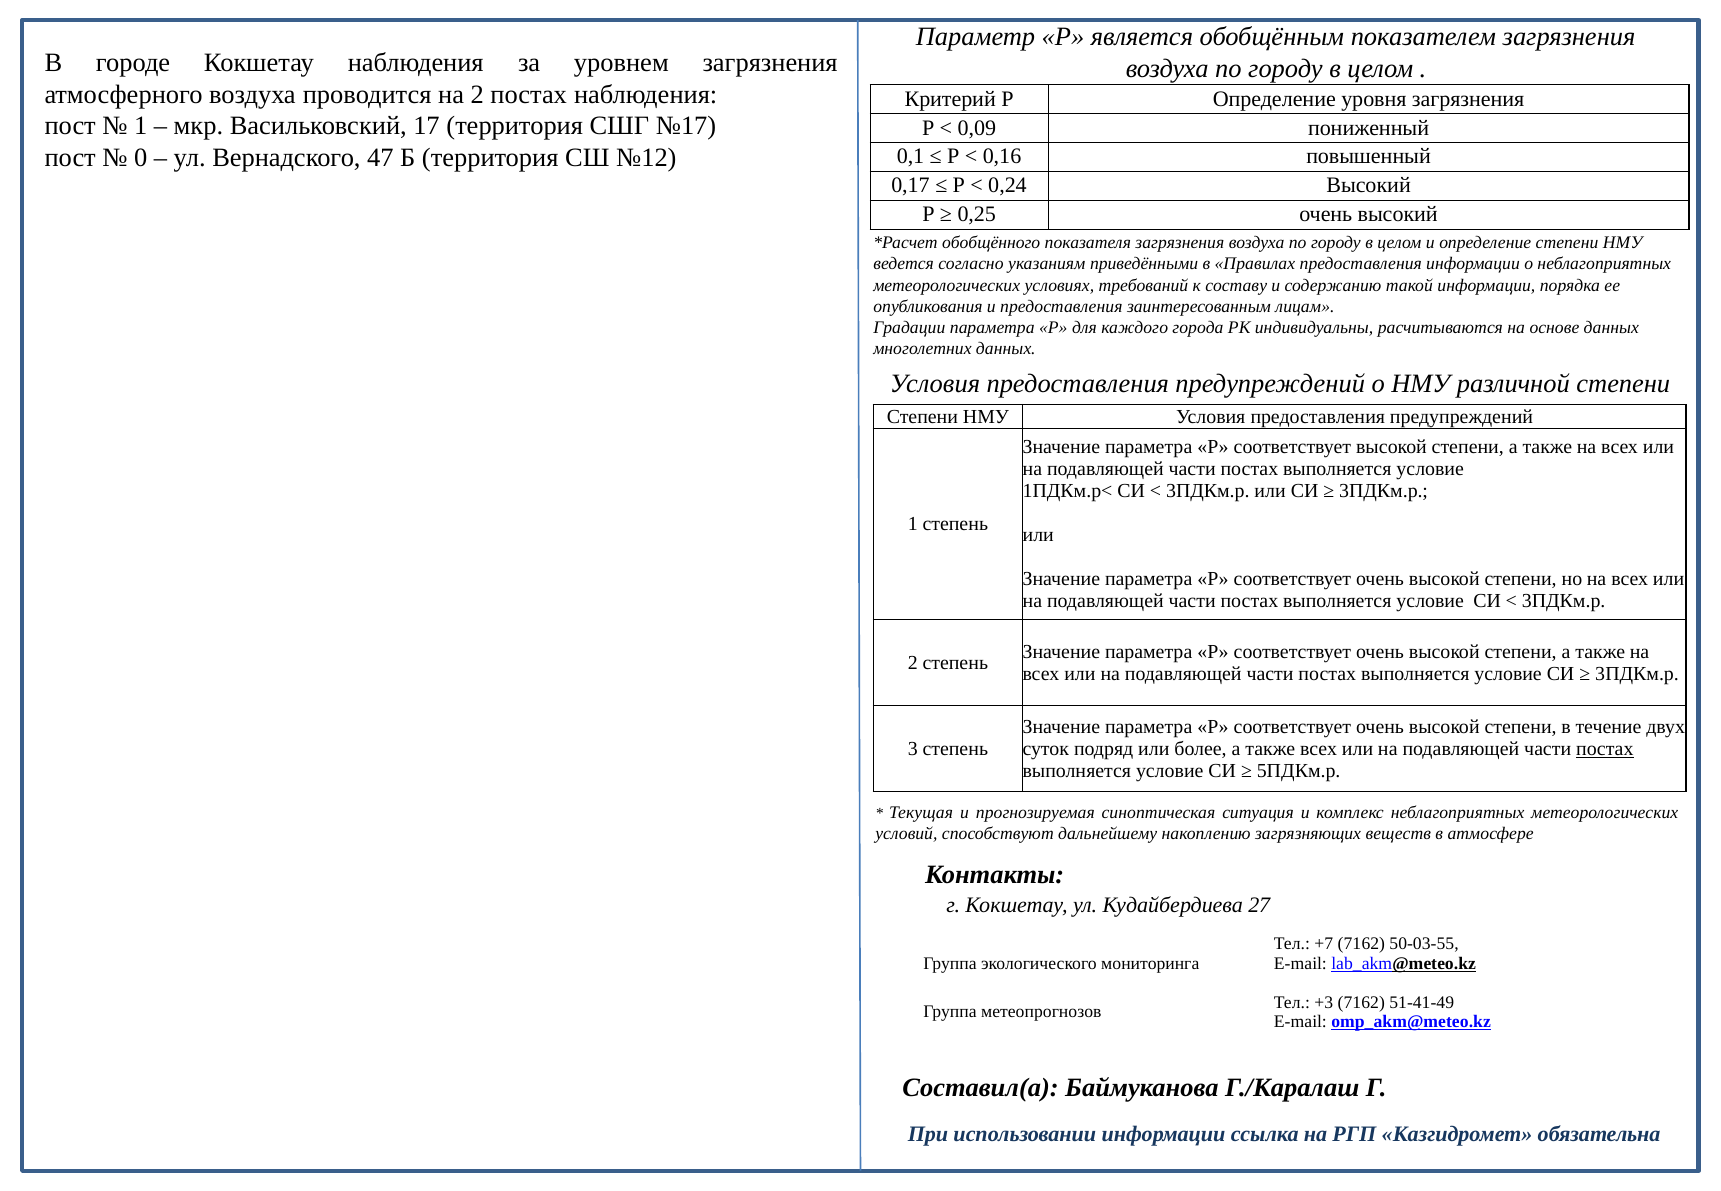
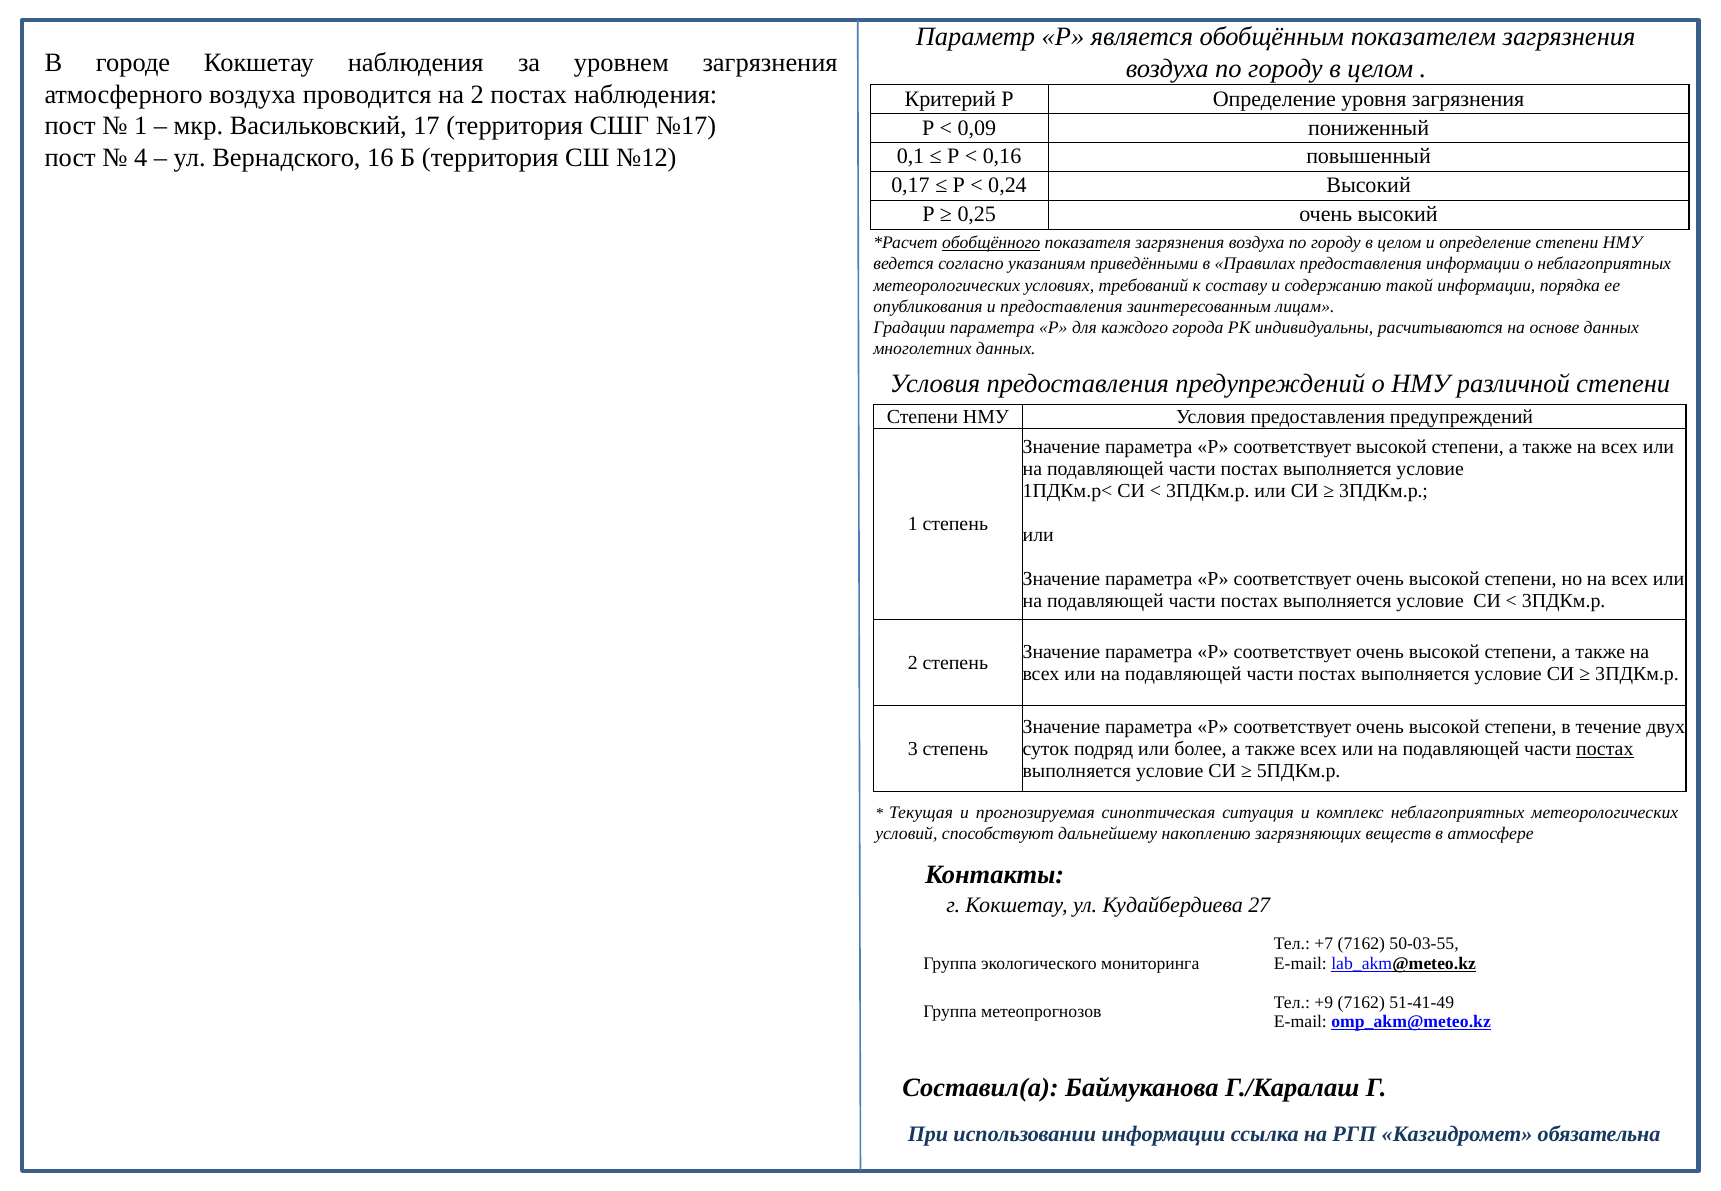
0: 0 -> 4
47: 47 -> 16
обобщённого underline: none -> present
+3: +3 -> +9
